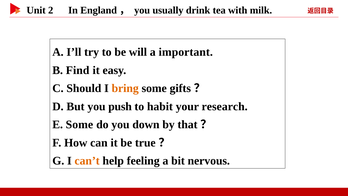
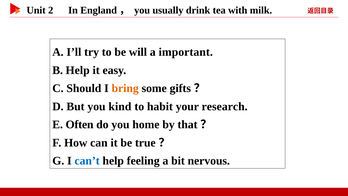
B Find: Find -> Help
push: push -> kind
E Some: Some -> Often
down: down -> home
can’t colour: orange -> blue
